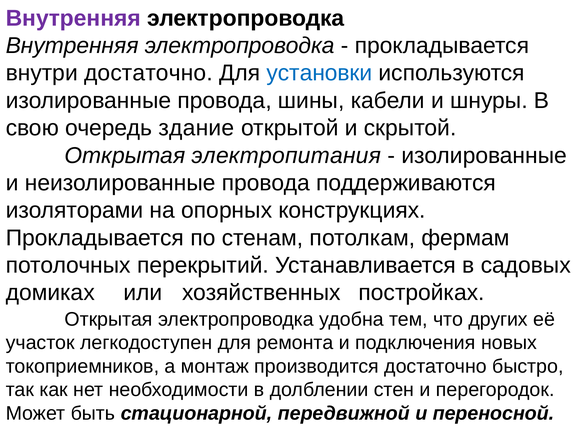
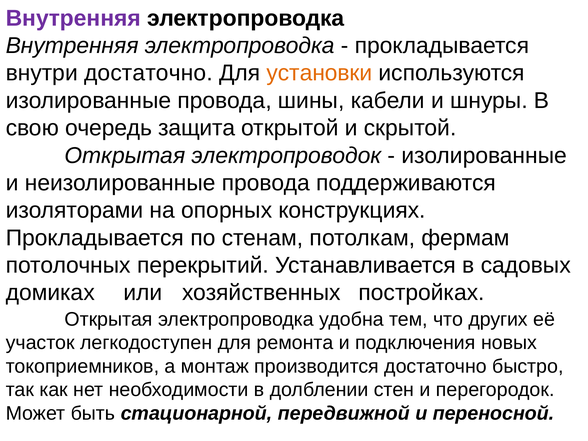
установки colour: blue -> orange
здание: здание -> защита
электропитания: электропитания -> электропроводок
